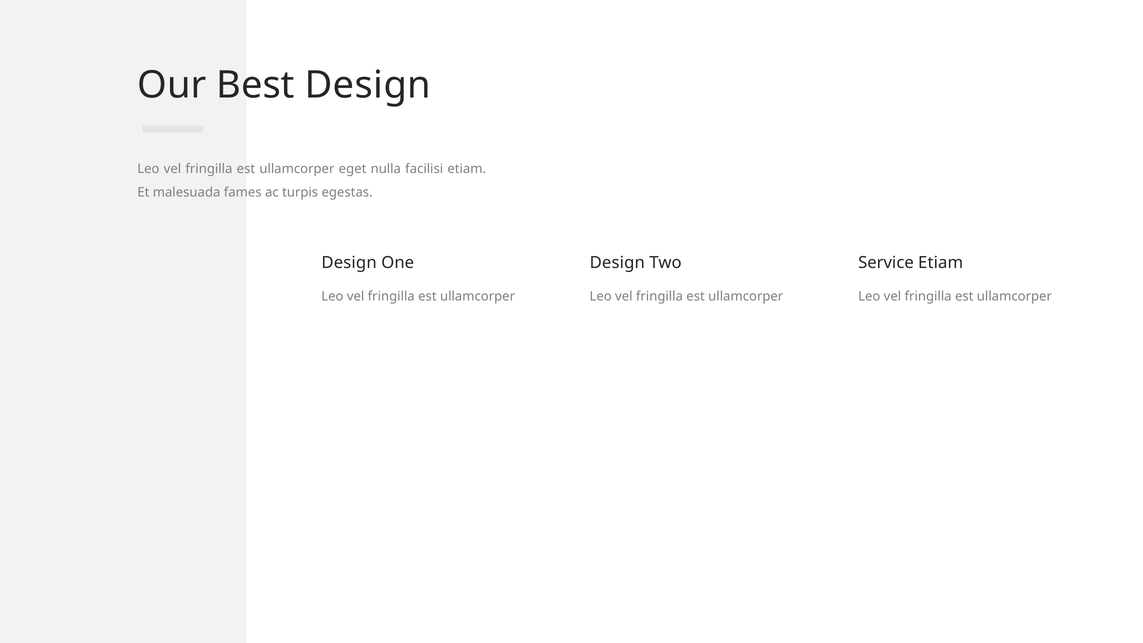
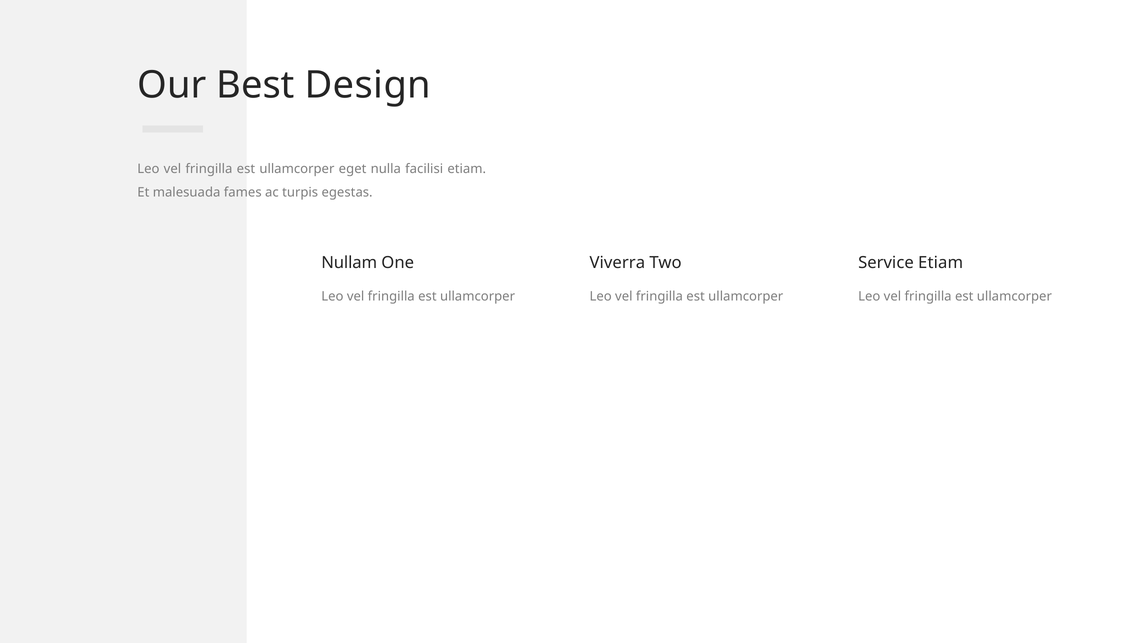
Design at (349, 263): Design -> Nullam
Design at (617, 263): Design -> Viverra
